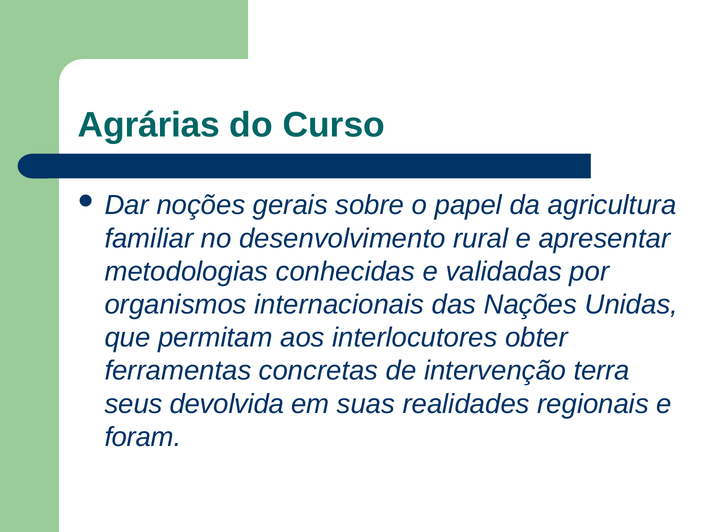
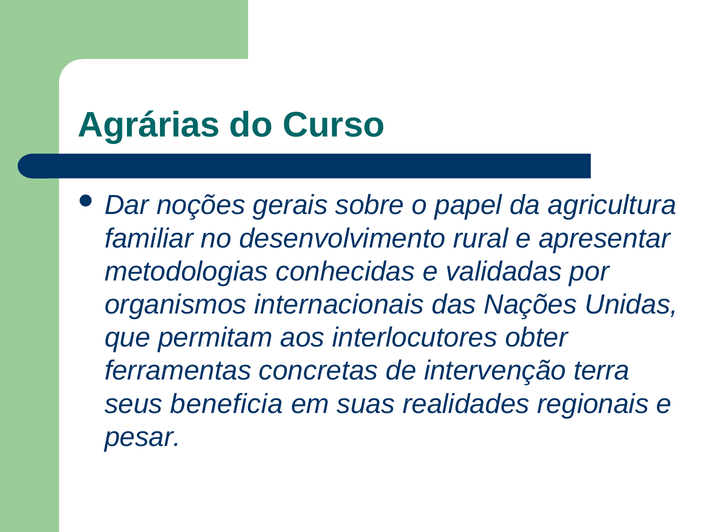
devolvida: devolvida -> beneficia
foram: foram -> pesar
